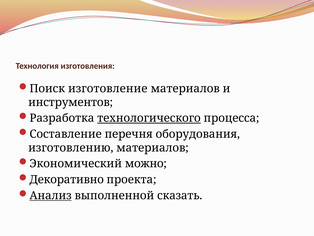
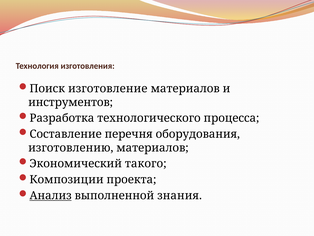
технологического underline: present -> none
можно: можно -> такого
Декоративно: Декоративно -> Композиции
сказать: сказать -> знания
